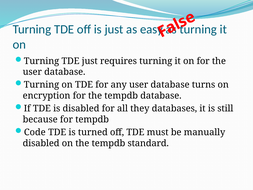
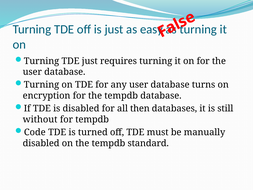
they: they -> then
because: because -> without
